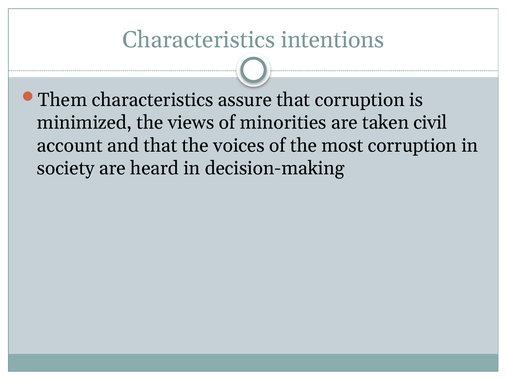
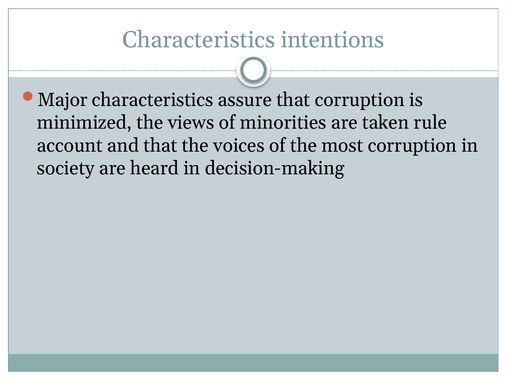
Them: Them -> Major
civil: civil -> rule
